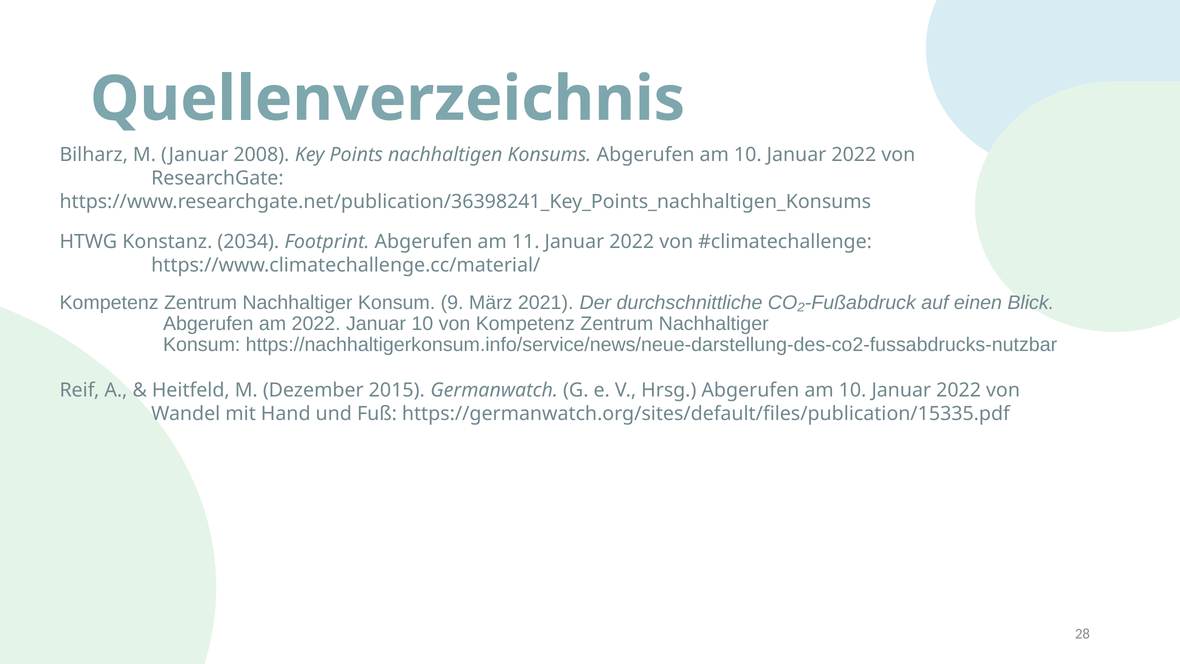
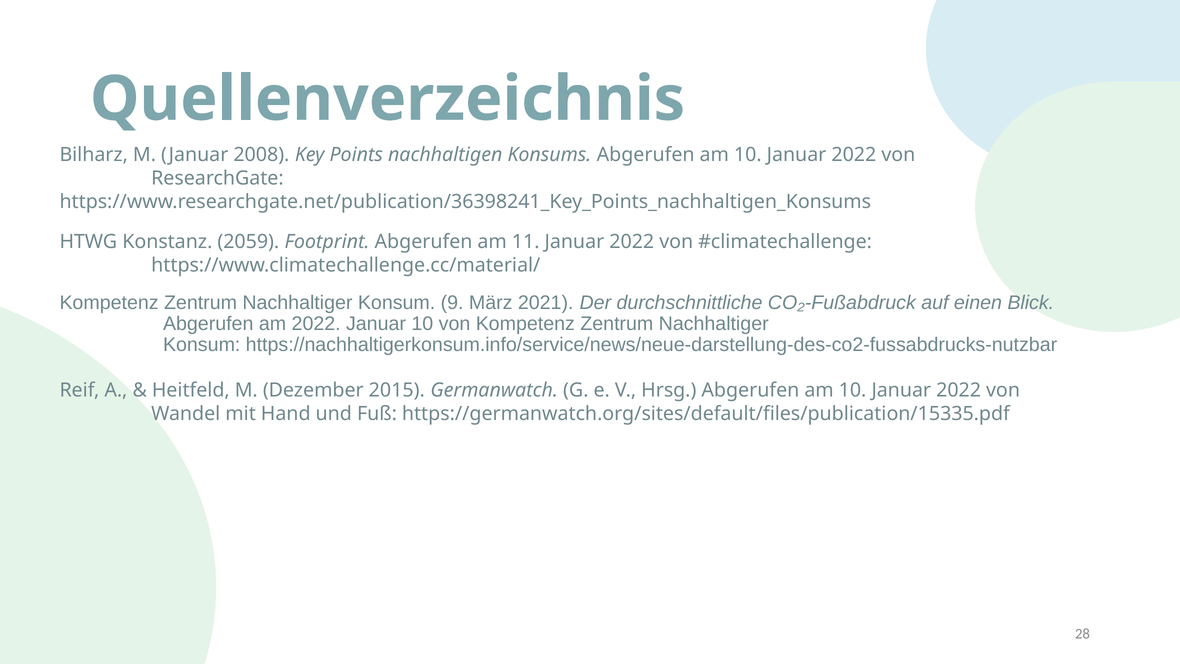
2034: 2034 -> 2059
